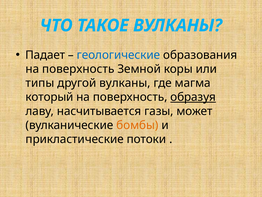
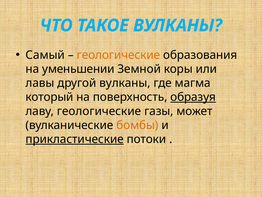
Падает: Падает -> Самый
геологические at (118, 55) colour: blue -> orange
поверхность at (78, 69): поверхность -> уменьшении
типы: типы -> лавы
лаву насчитывается: насчитывается -> геологические
прикластические underline: none -> present
